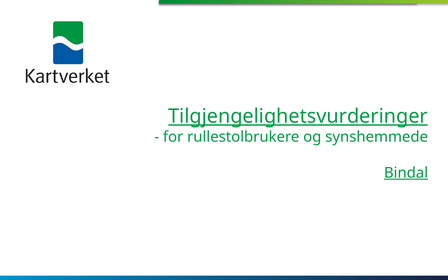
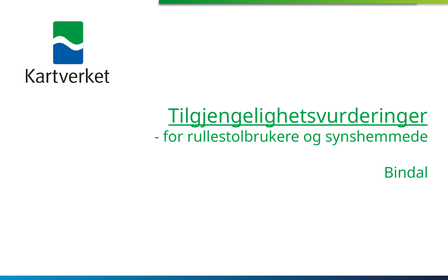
Bindal underline: present -> none
